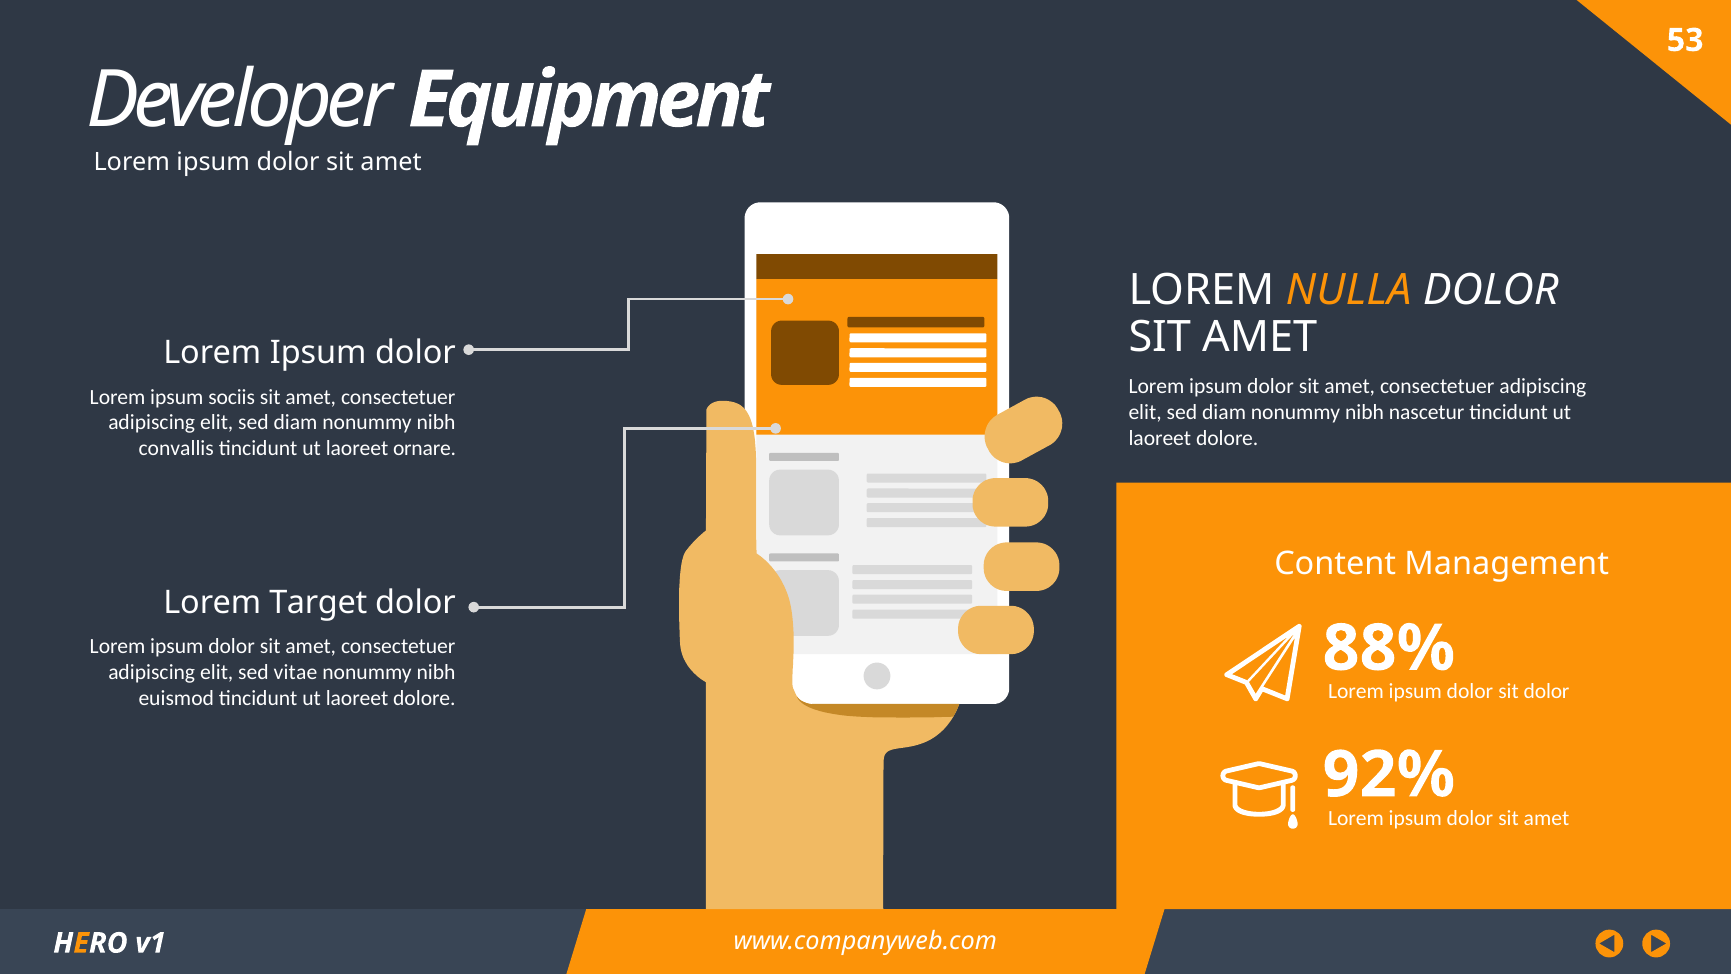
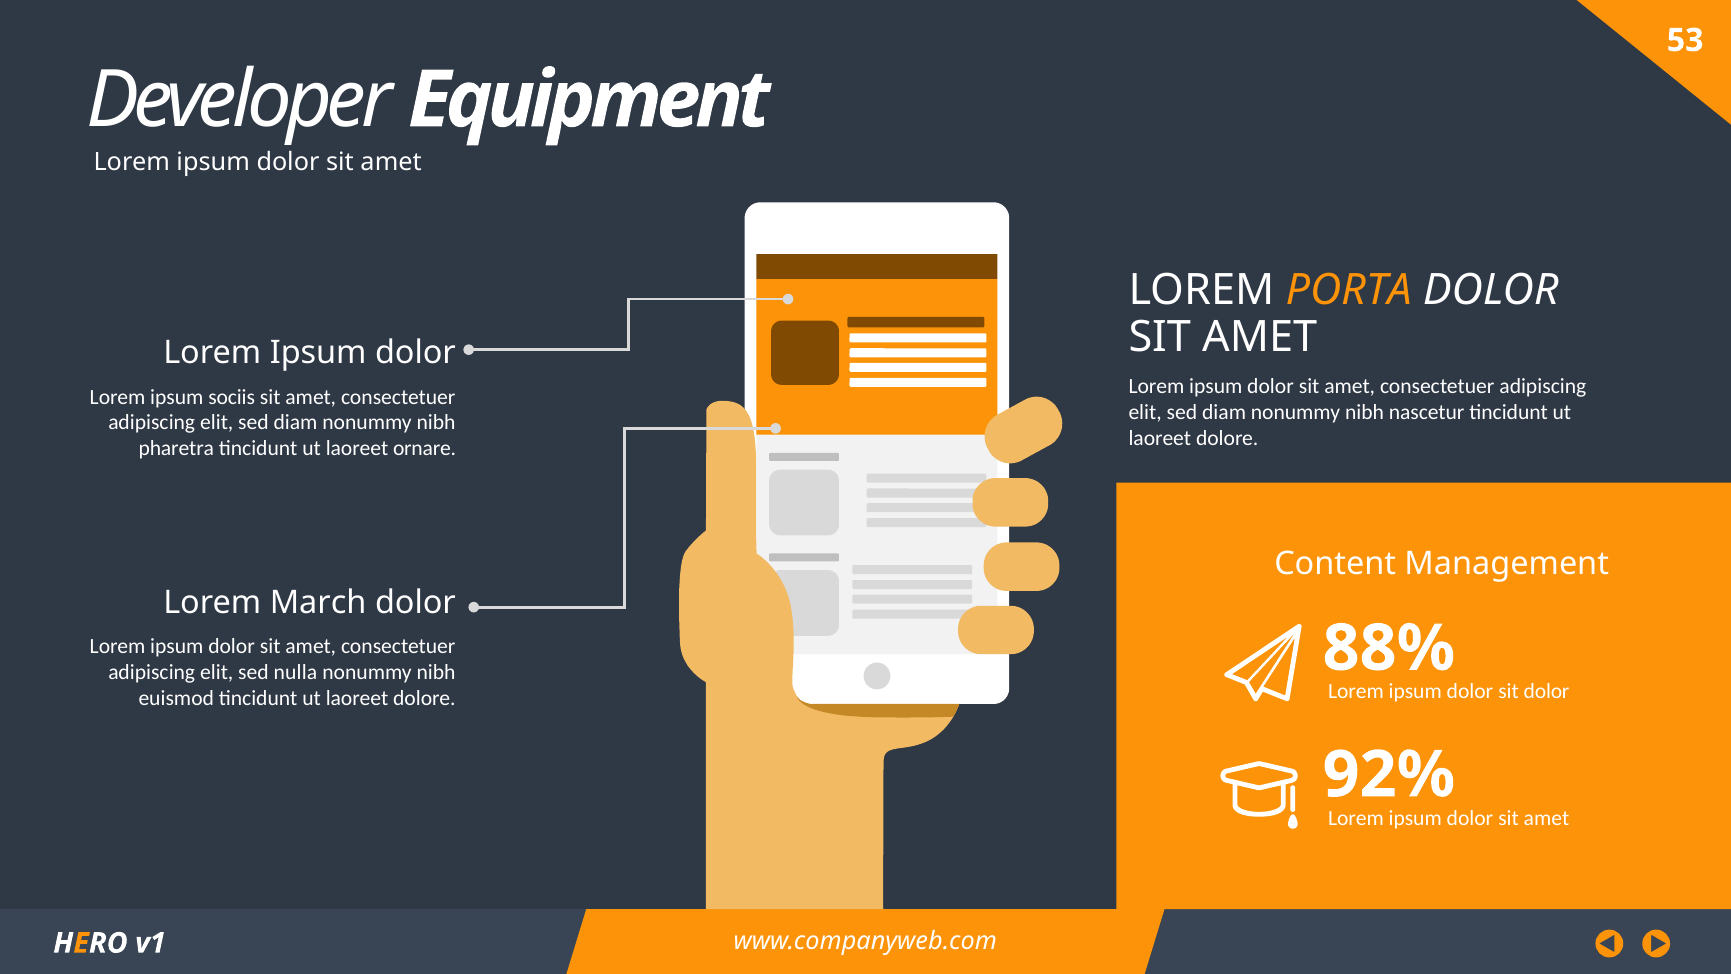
NULLA: NULLA -> PORTA
convallis: convallis -> pharetra
Target: Target -> March
vitae: vitae -> nulla
